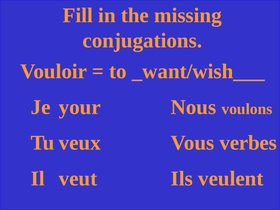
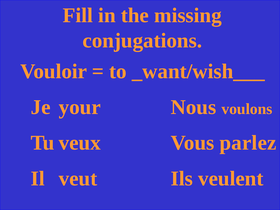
verbes: verbes -> parlez
